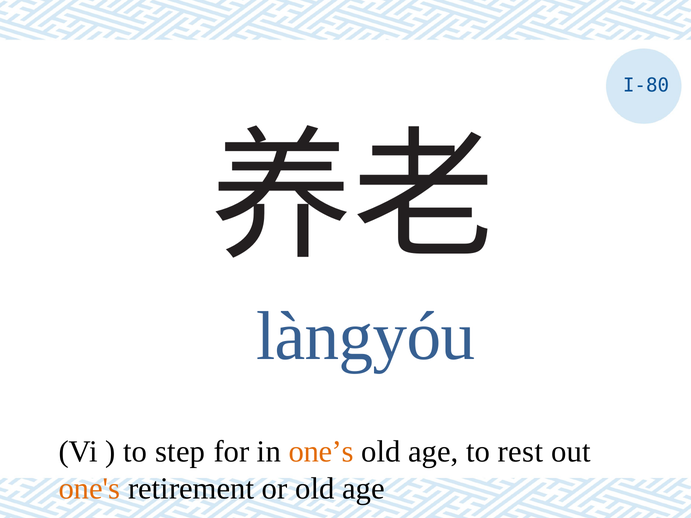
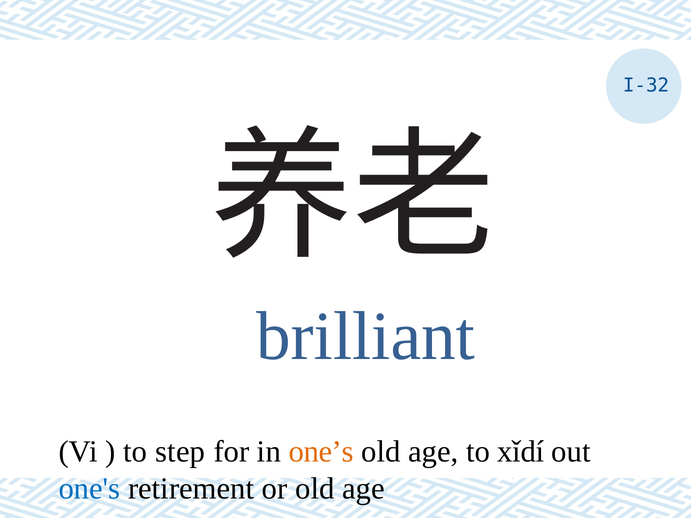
I-80: I-80 -> I-32
làngyóu: làngyóu -> brilliant
rest: rest -> xǐdí
one's colour: orange -> blue
